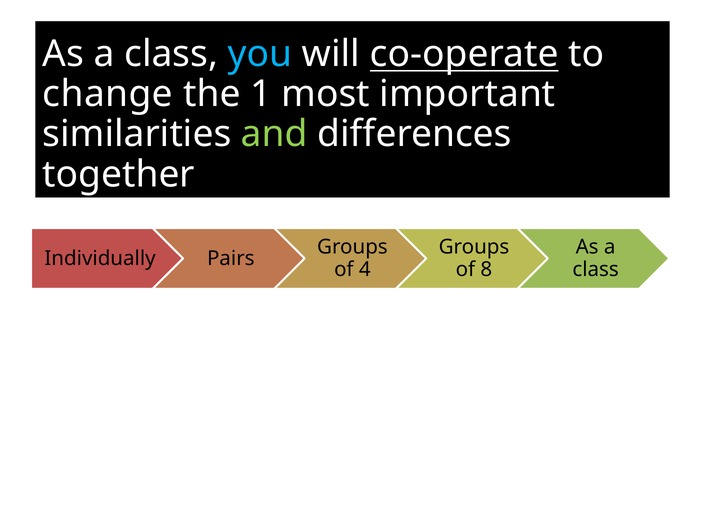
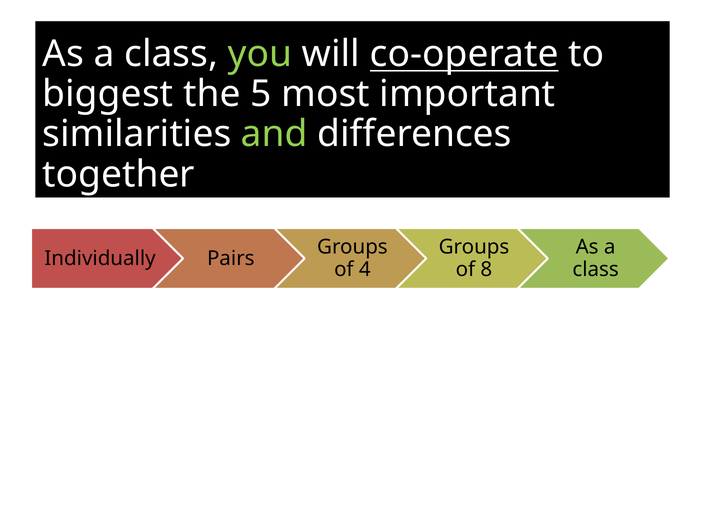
you colour: light blue -> light green
change at (108, 94): change -> biggest
1: 1 -> 5
